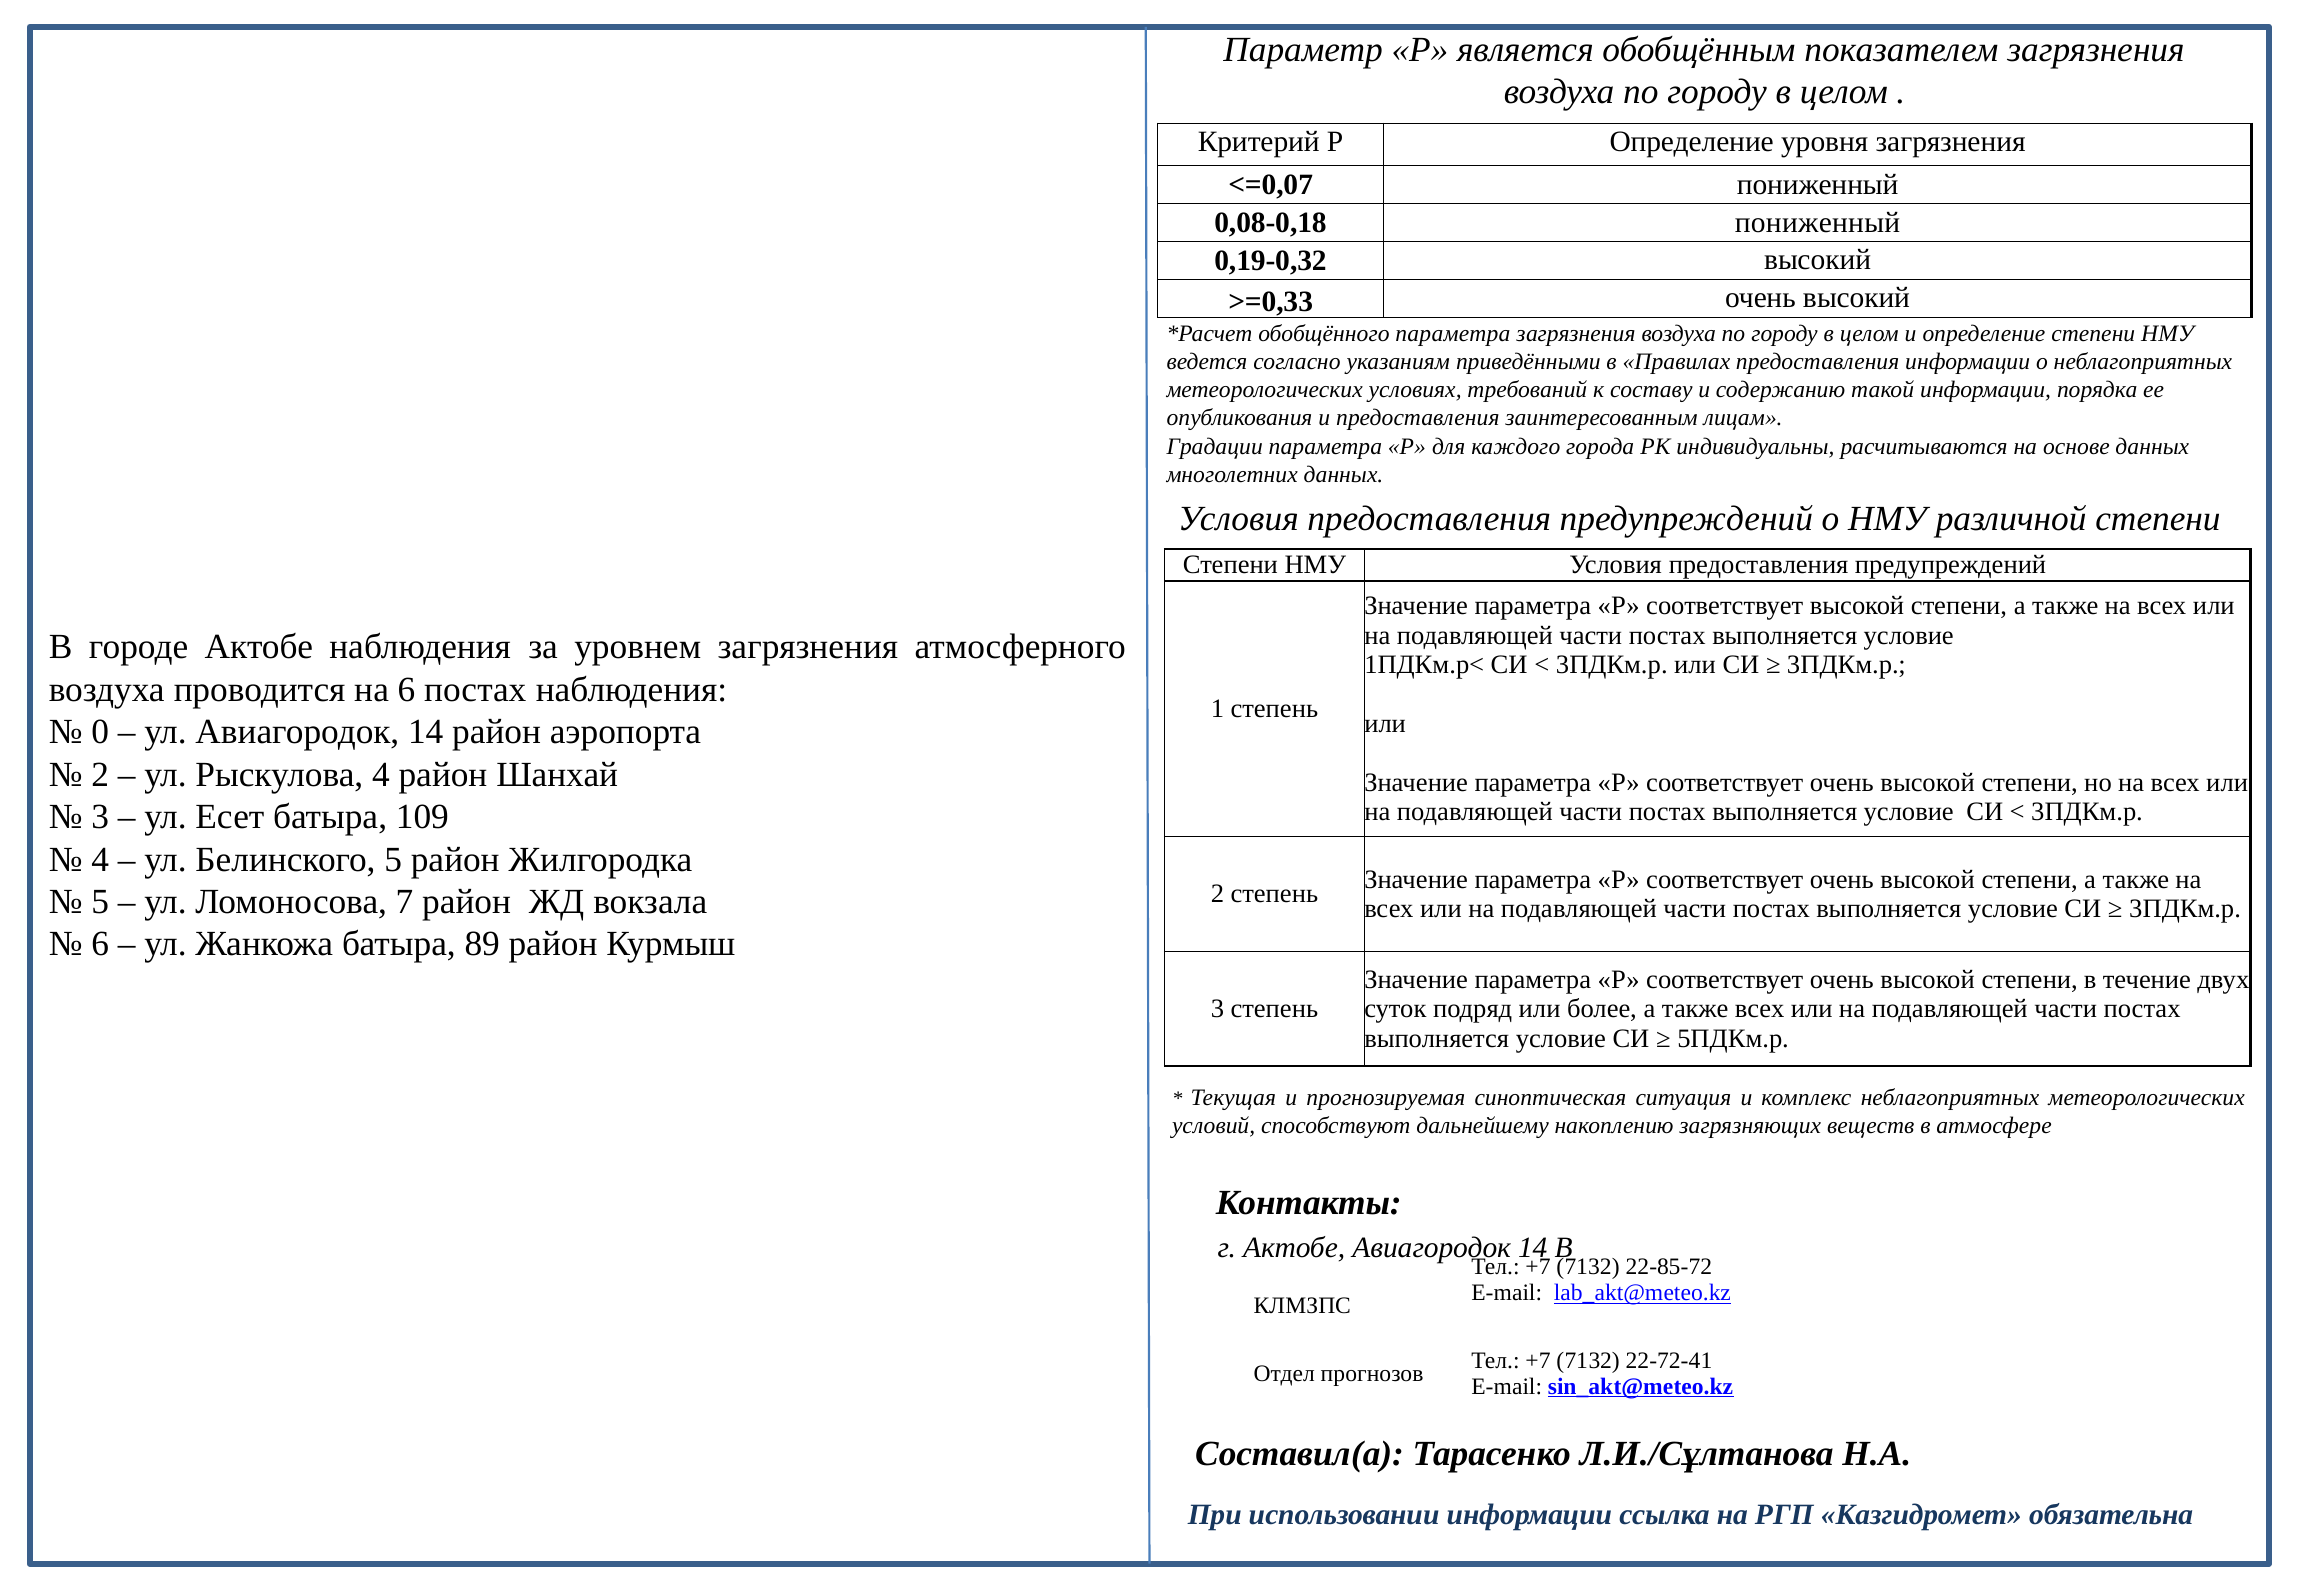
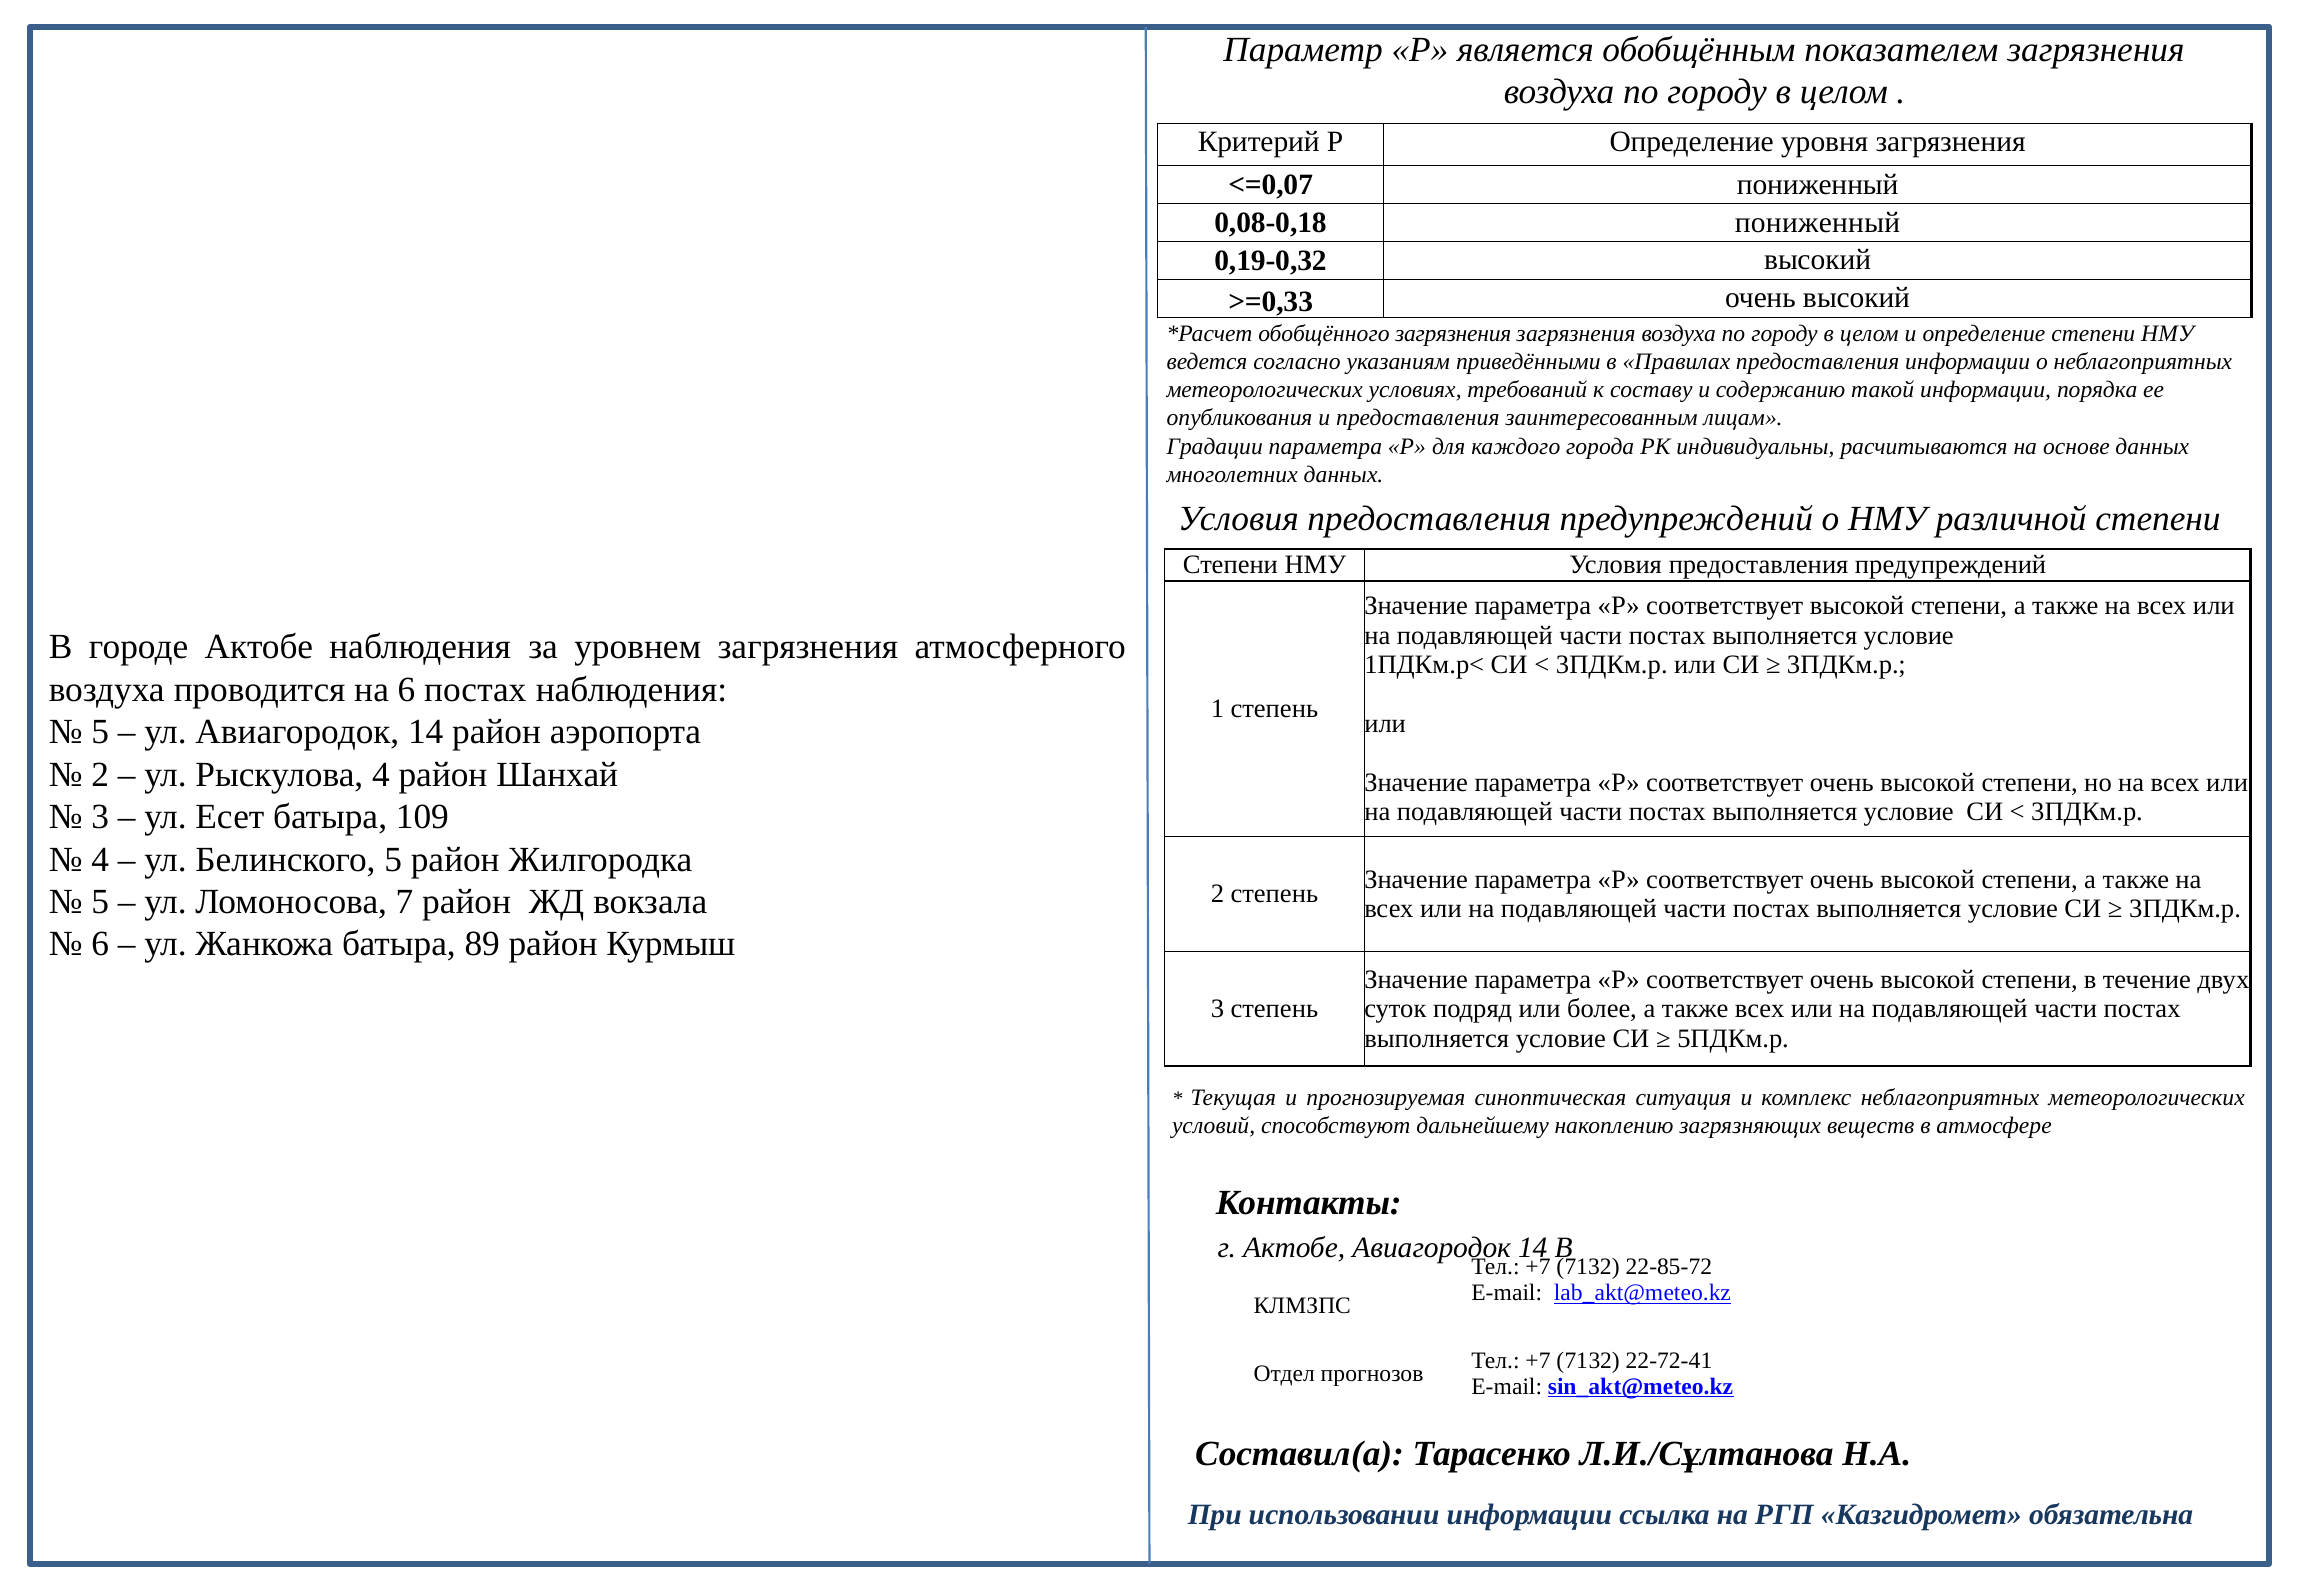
обобщённого параметра: параметра -> загрязнения
0 at (100, 732): 0 -> 5
